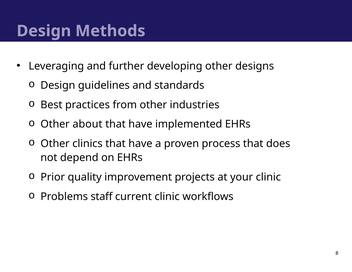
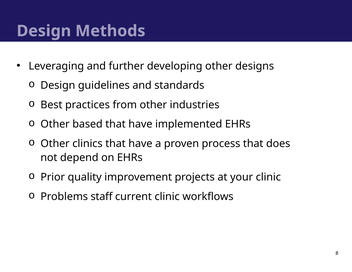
about: about -> based
